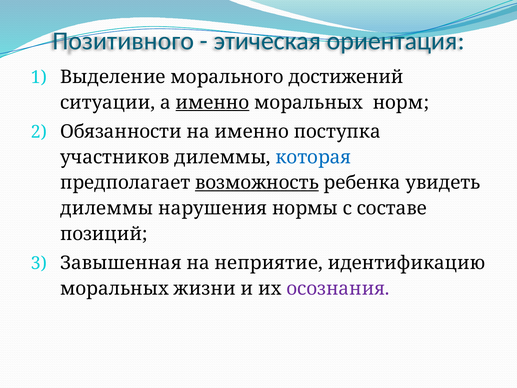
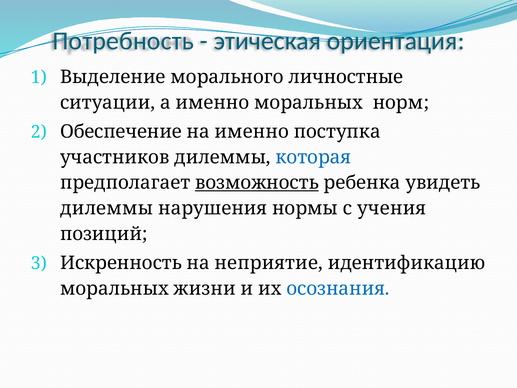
Позитивного: Позитивного -> Потребность
достижений: достижений -> личностные
именно at (212, 102) underline: present -> none
Обязанности: Обязанности -> Обеспечение
составе: составе -> учения
Завышенная: Завышенная -> Искренность
осознания colour: purple -> blue
